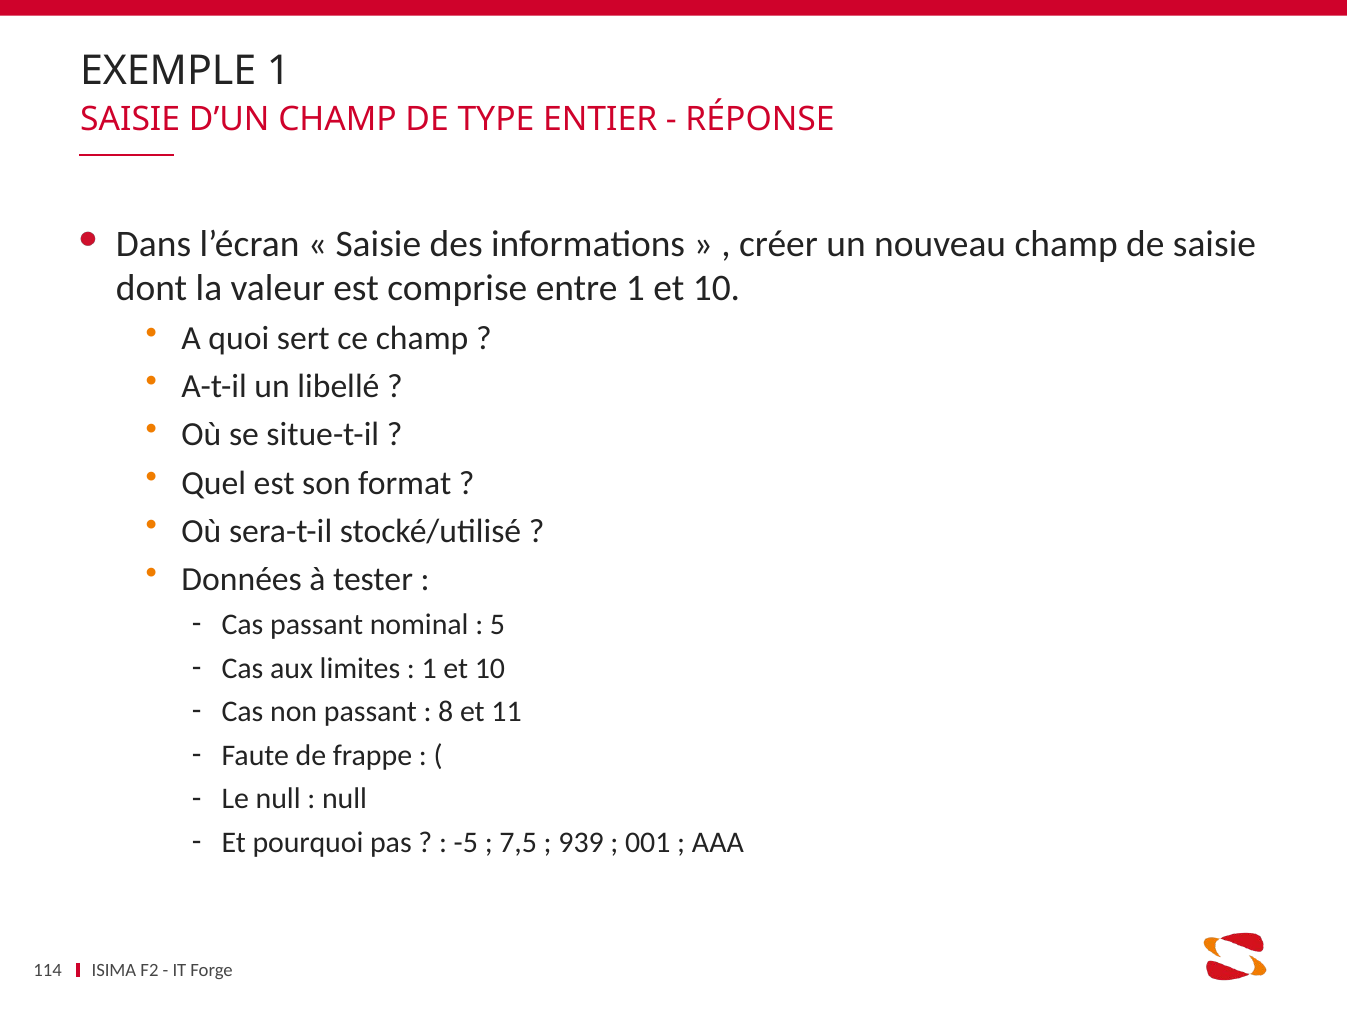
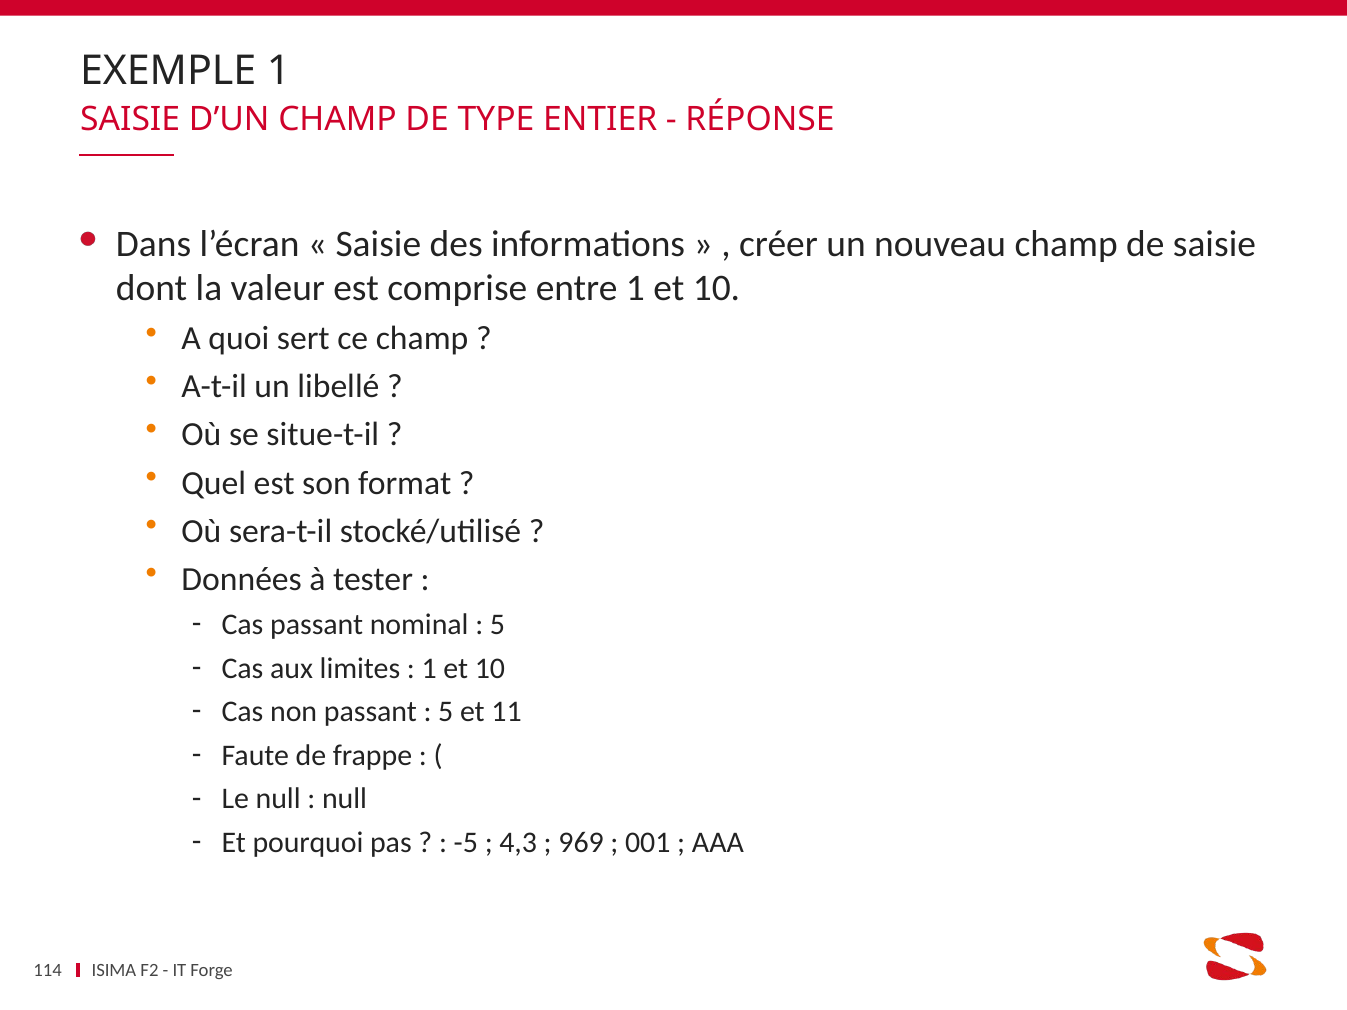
8 at (446, 712): 8 -> 5
7,5: 7,5 -> 4,3
939: 939 -> 969
